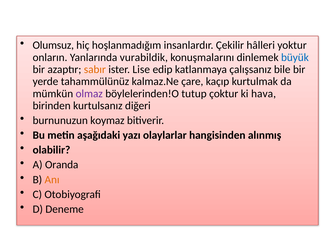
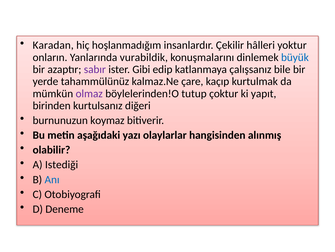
Olumsuz: Olumsuz -> Karadan
sabır colour: orange -> purple
Lise: Lise -> Gibi
hava: hava -> yapıt
Oranda: Oranda -> Istediği
Anı colour: orange -> blue
